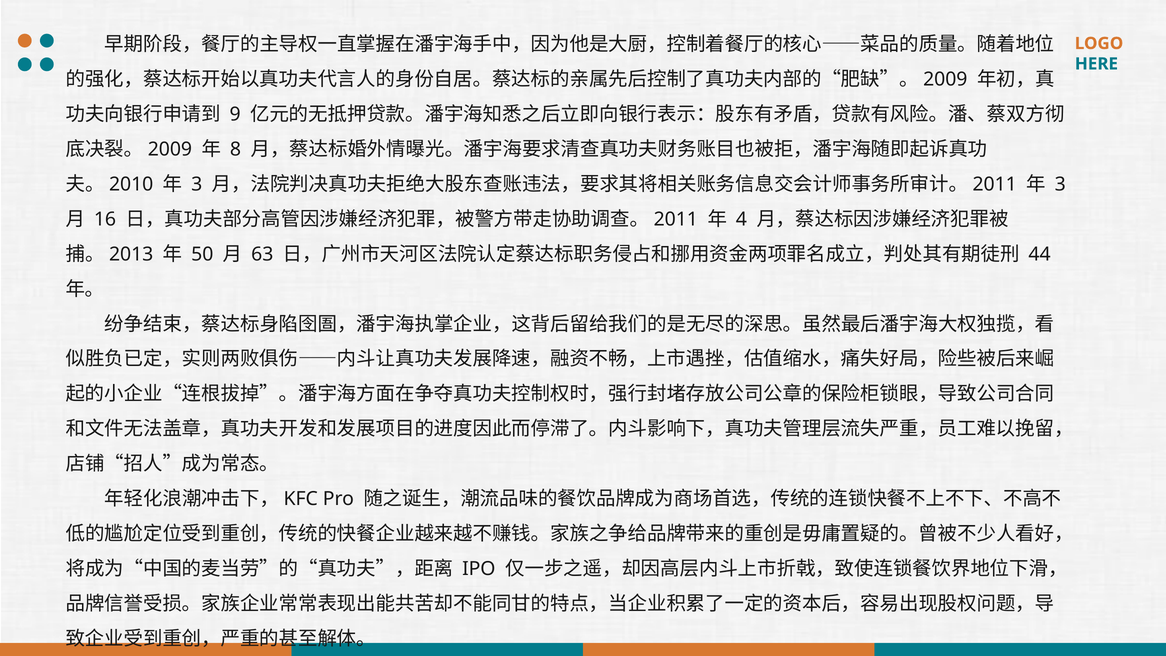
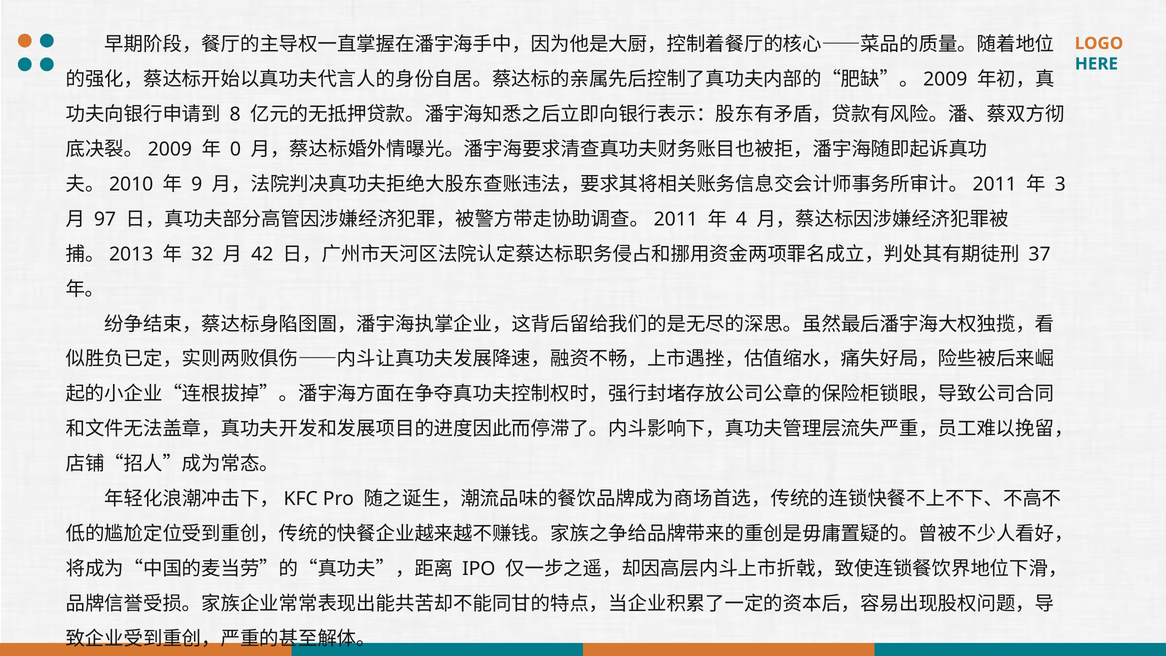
9: 9 -> 8
8: 8 -> 0
3 at (197, 184): 3 -> 9
16: 16 -> 97
50: 50 -> 32
63: 63 -> 42
44: 44 -> 37
